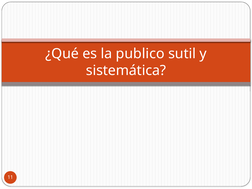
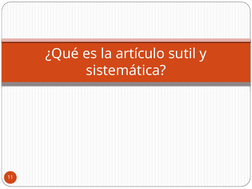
publico: publico -> artículo
